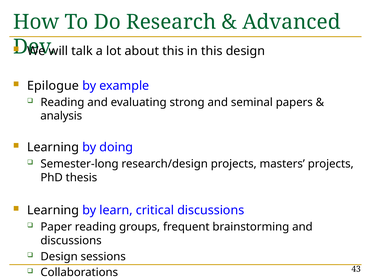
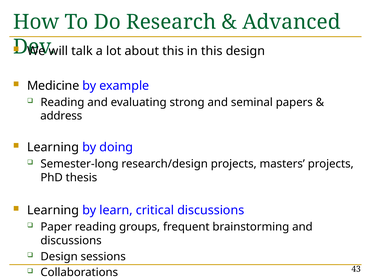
Epilogue: Epilogue -> Medicine
analysis: analysis -> address
